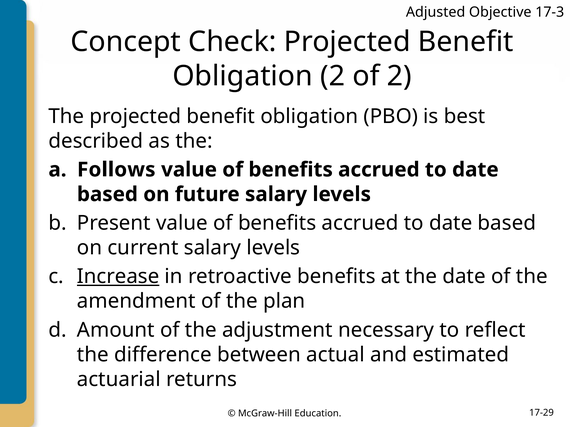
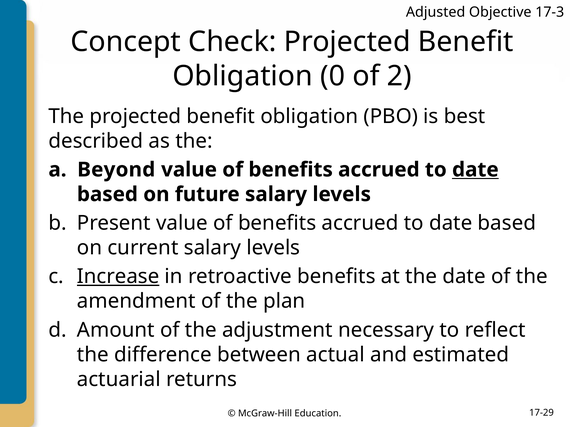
Obligation 2: 2 -> 0
Follows: Follows -> Beyond
date at (475, 170) underline: none -> present
